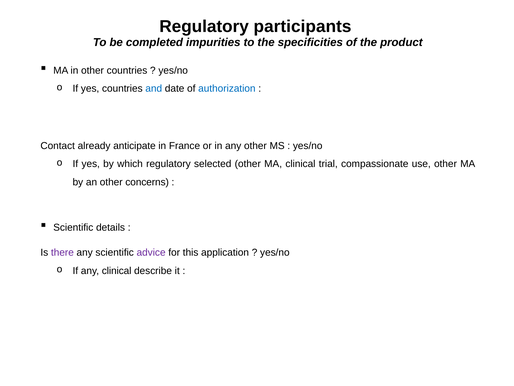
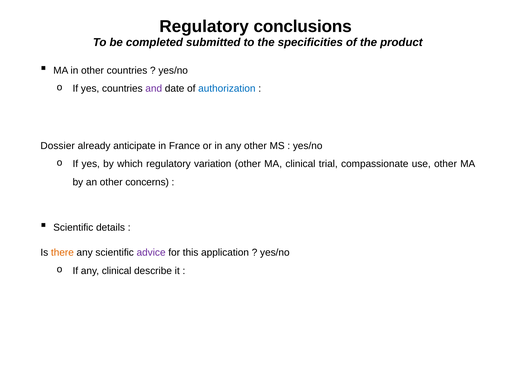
participants: participants -> conclusions
impurities: impurities -> submitted
and colour: blue -> purple
Contact: Contact -> Dossier
selected: selected -> variation
there colour: purple -> orange
